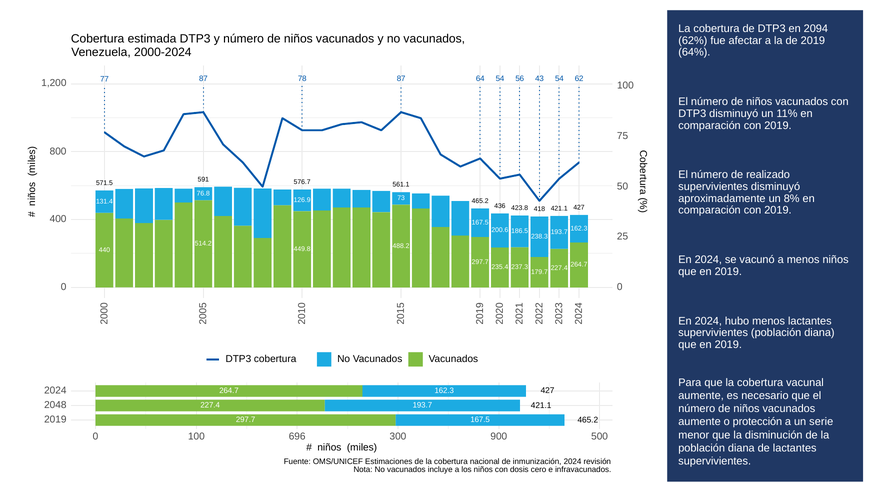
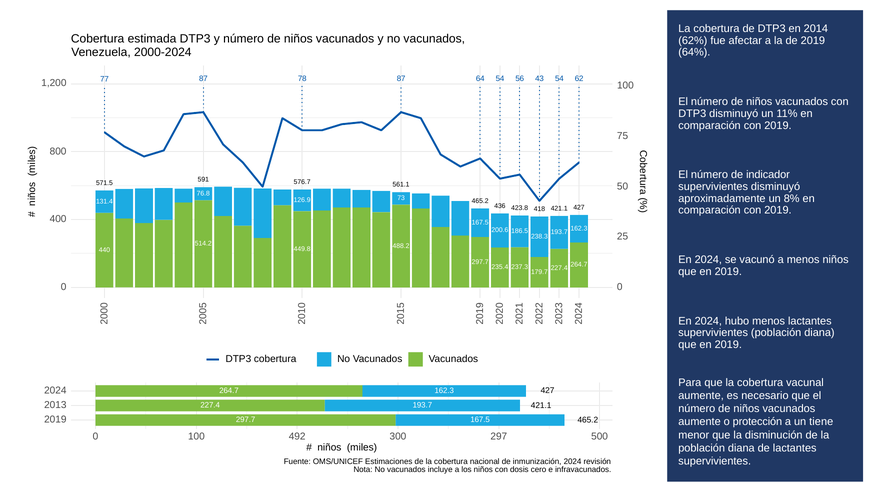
2094: 2094 -> 2014
realizado: realizado -> indicador
2048: 2048 -> 2013
serie: serie -> tiene
696: 696 -> 492
900: 900 -> 297
